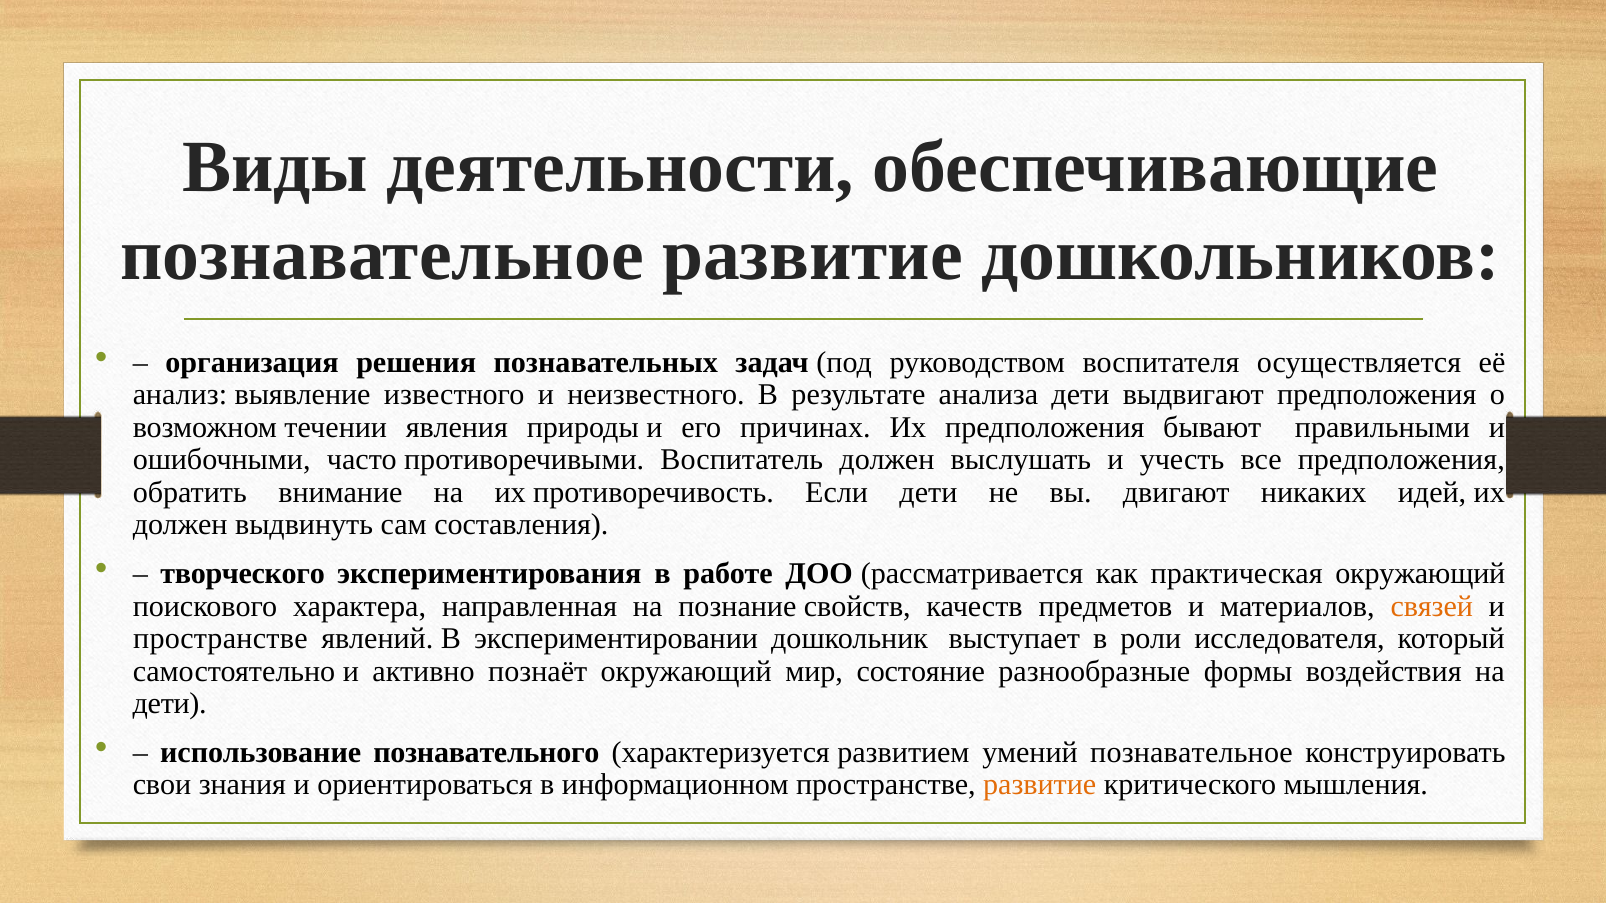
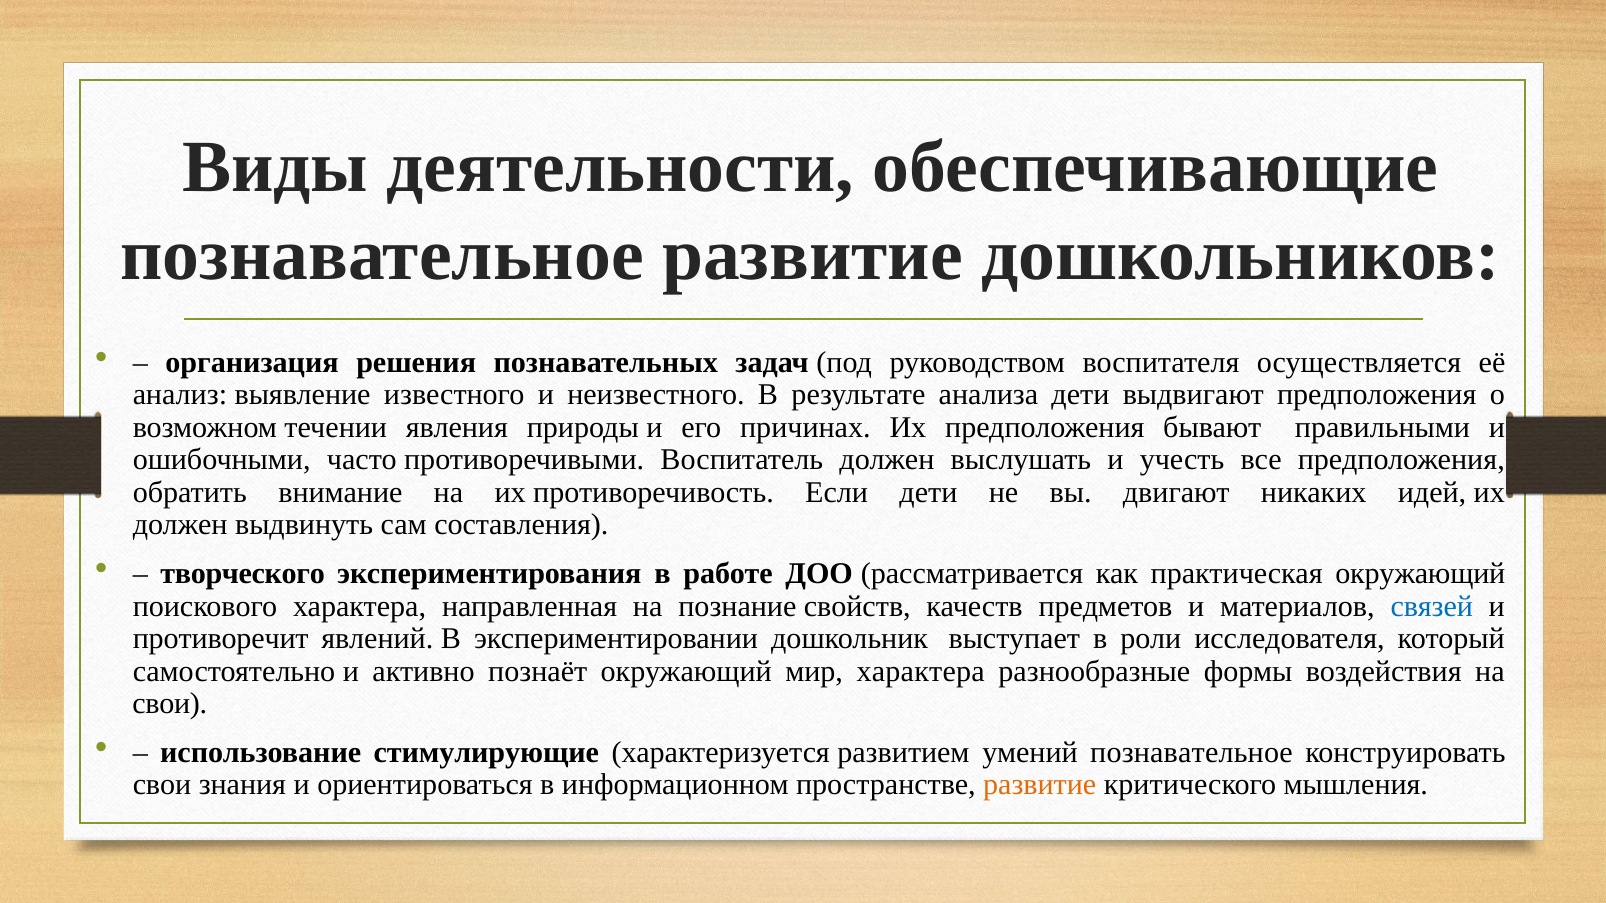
связей colour: orange -> blue
пространстве at (220, 639): пространстве -> противоречит
мир состояние: состояние -> характера
дети at (170, 704): дети -> свои
познавательного: познавательного -> стимулирующие
